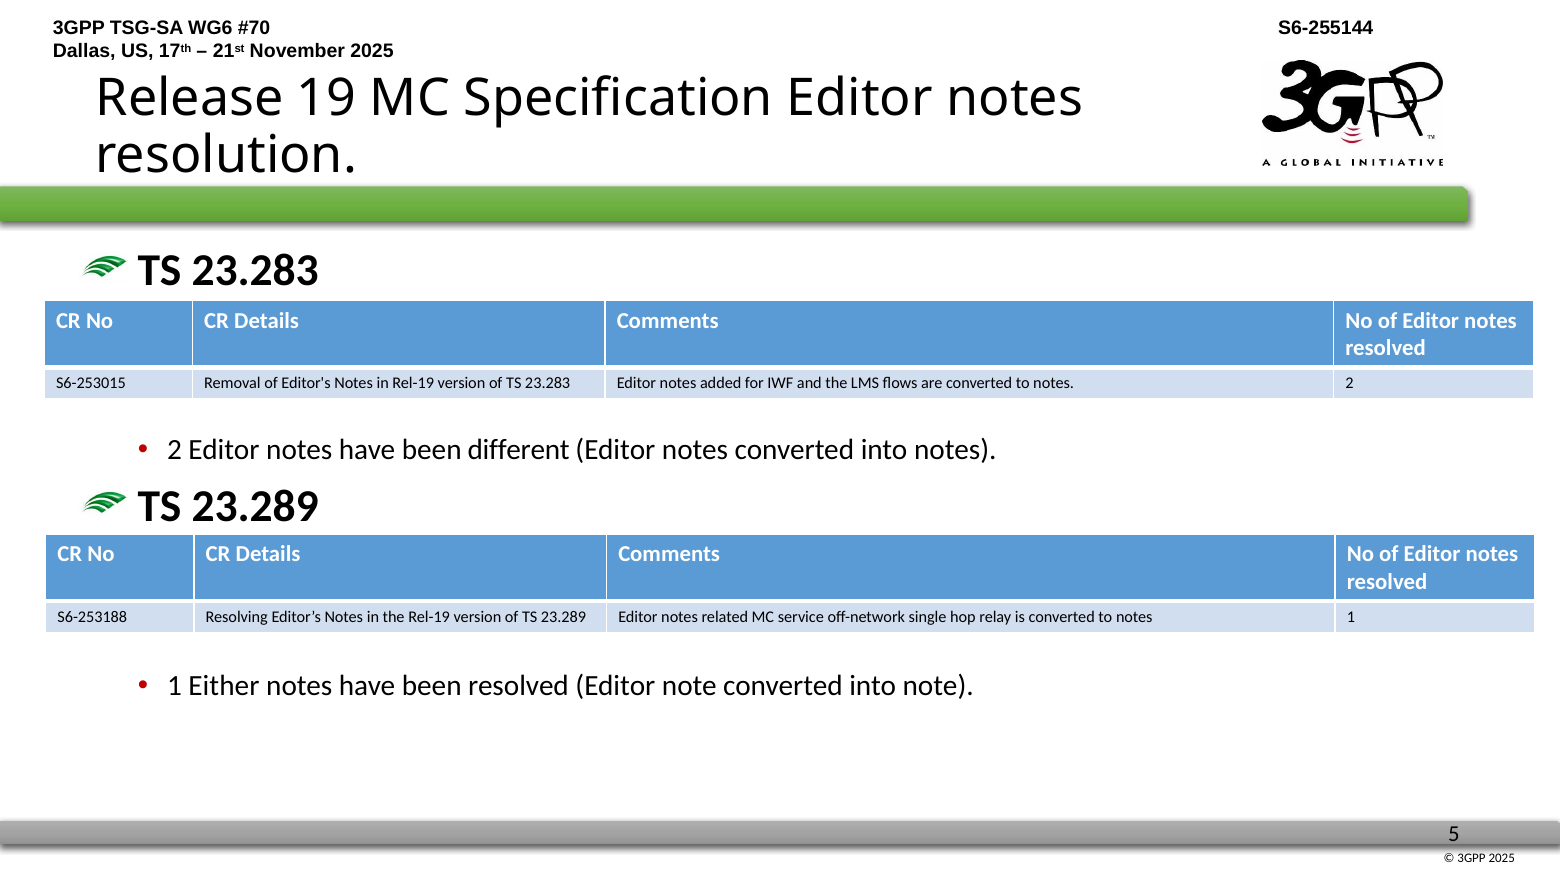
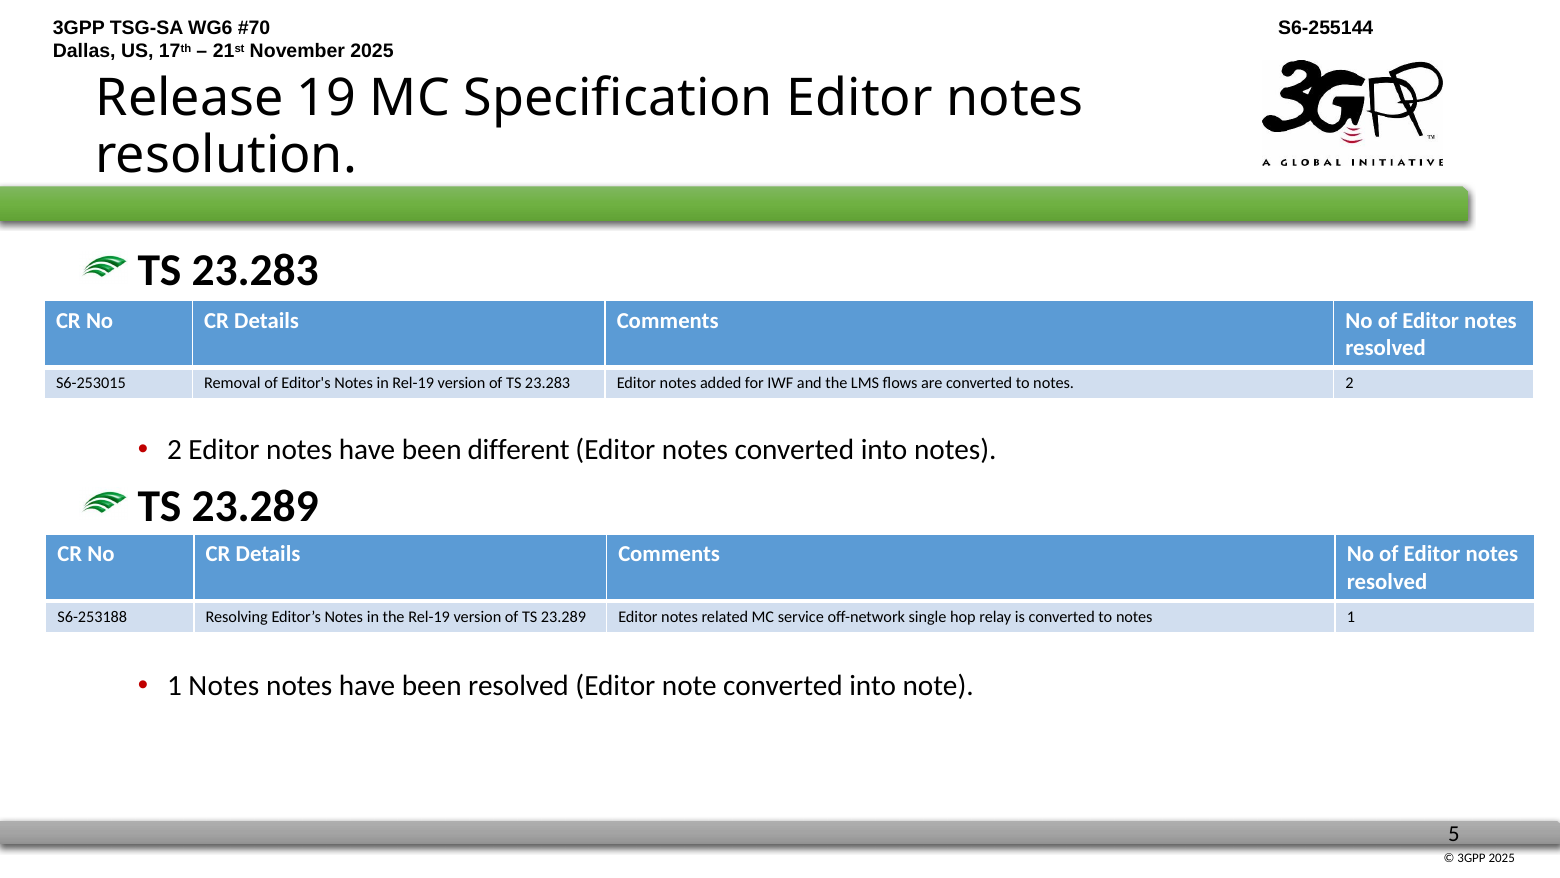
1 Either: Either -> Notes
